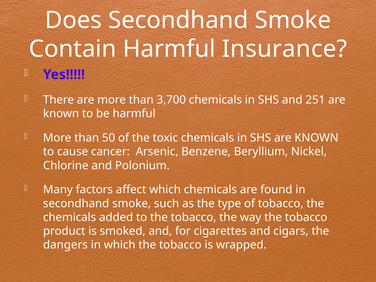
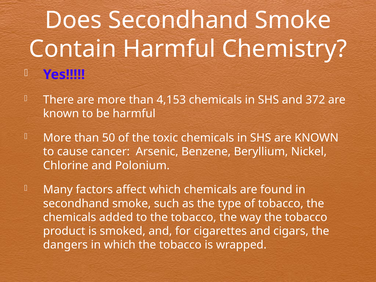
Insurance: Insurance -> Chemistry
3,700: 3,700 -> 4,153
251: 251 -> 372
